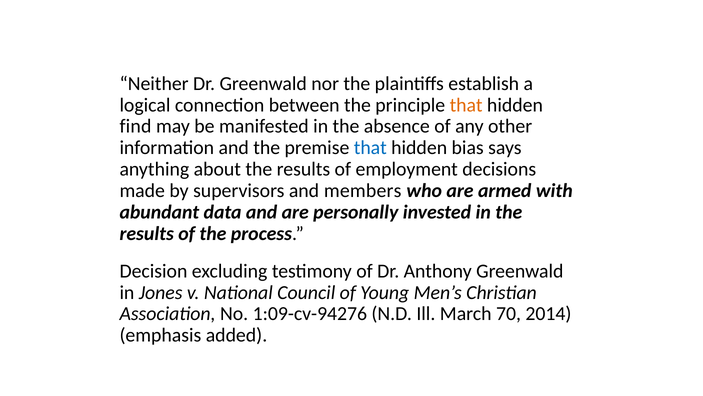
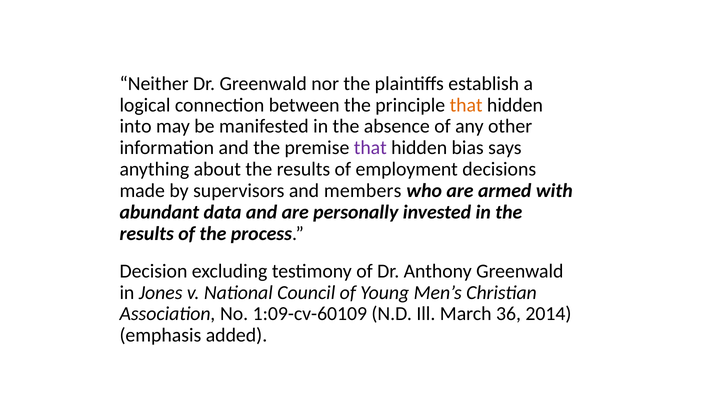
find: find -> into
that at (370, 148) colour: blue -> purple
1:09-cv-94276: 1:09-cv-94276 -> 1:09-cv-60109
70: 70 -> 36
